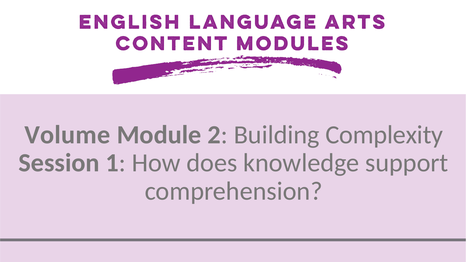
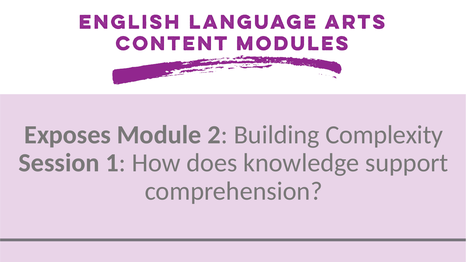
Volume: Volume -> Exposes
